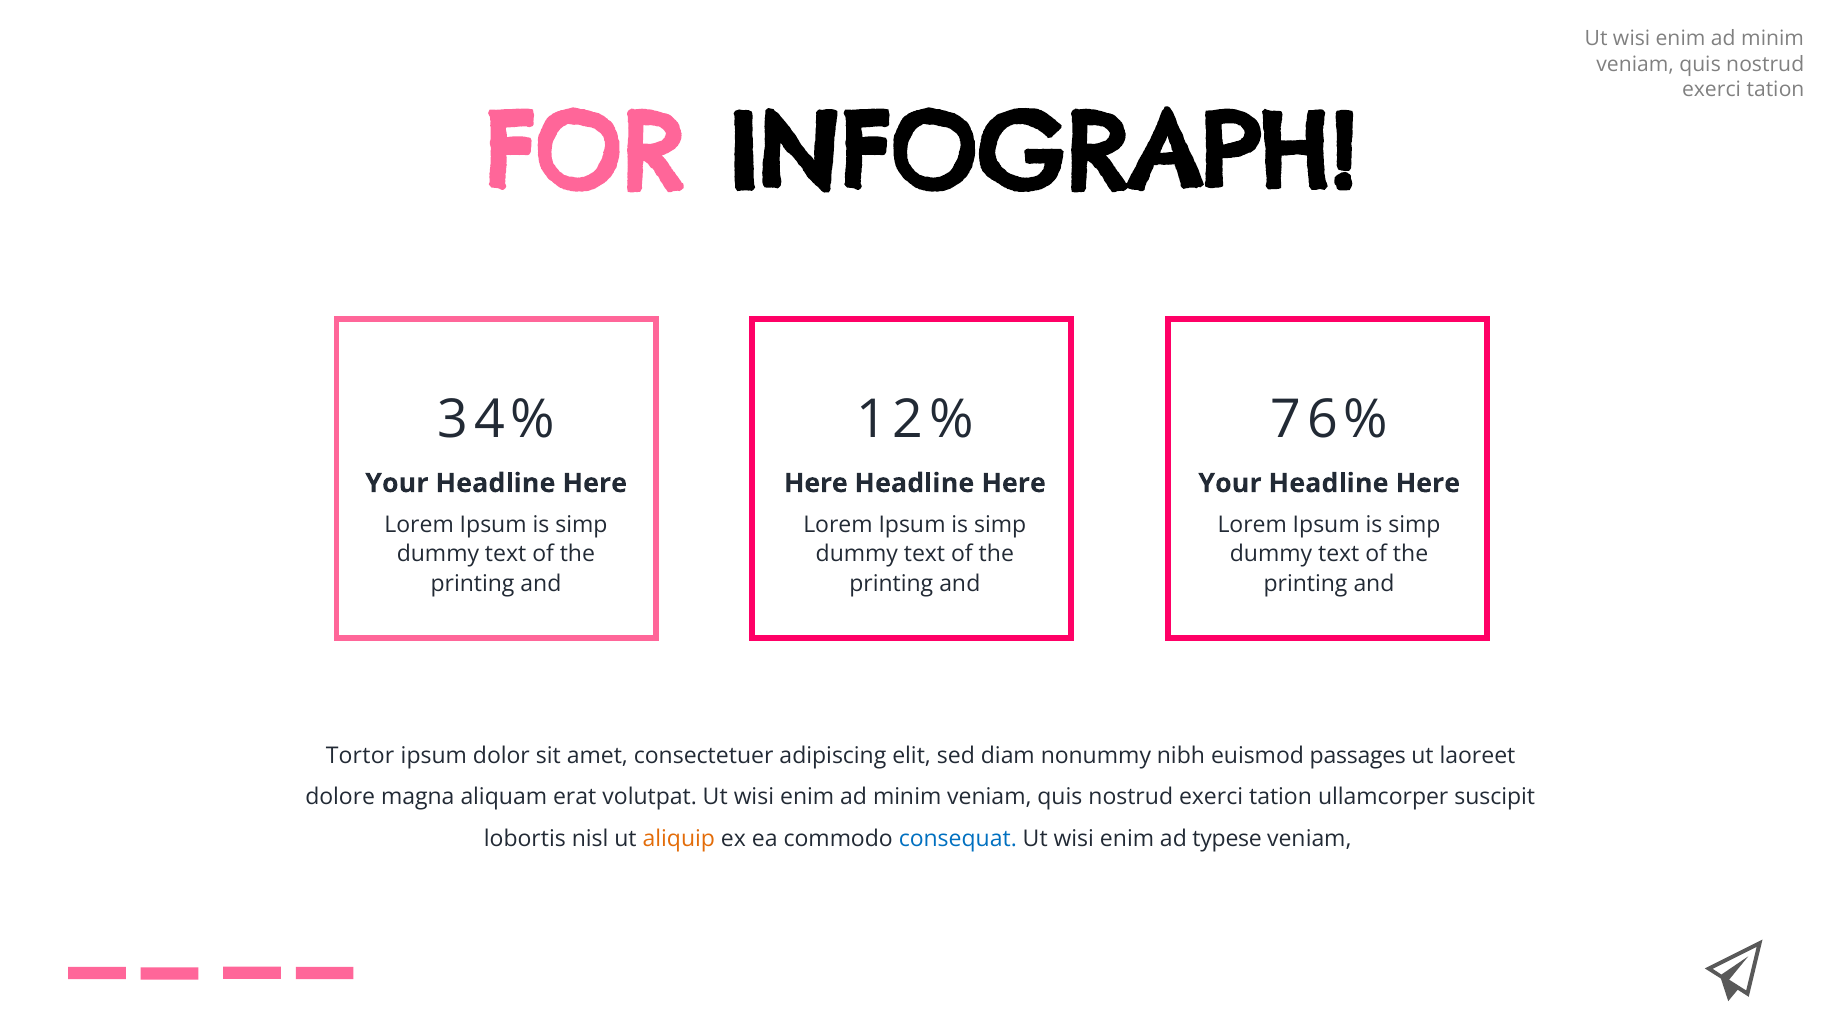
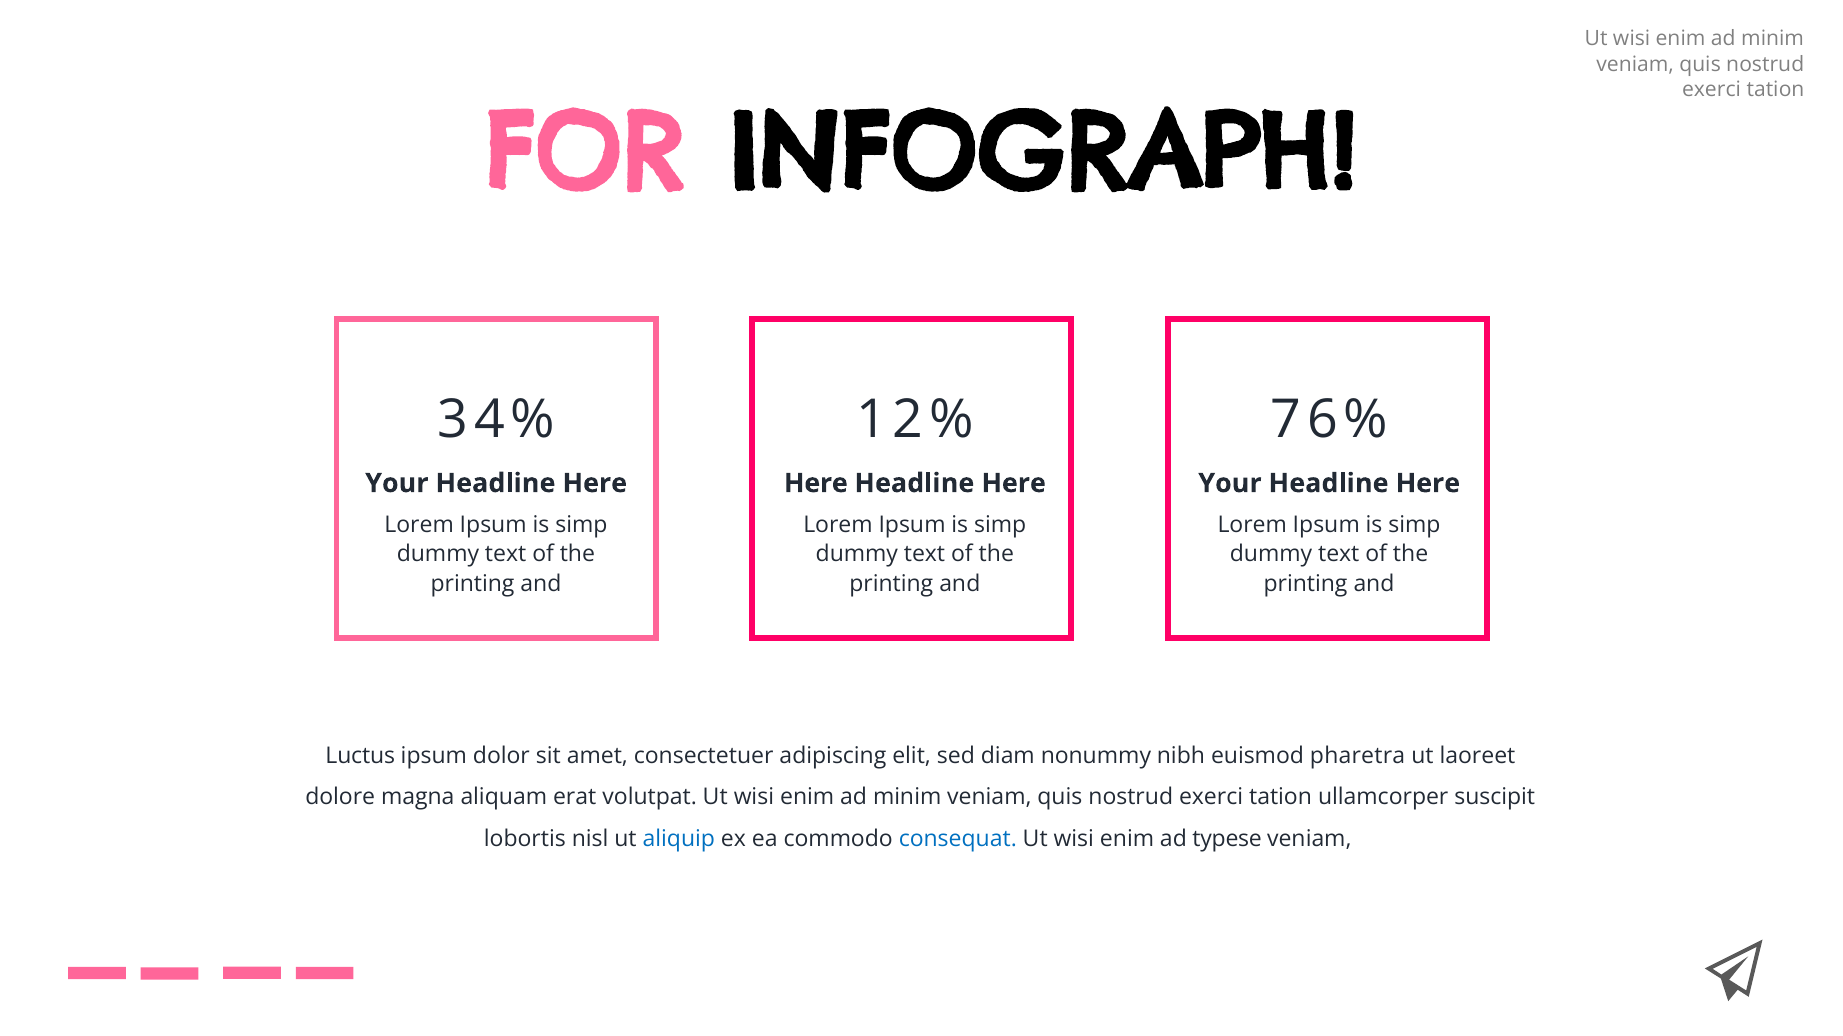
Tortor: Tortor -> Luctus
passages: passages -> pharetra
aliquip colour: orange -> blue
